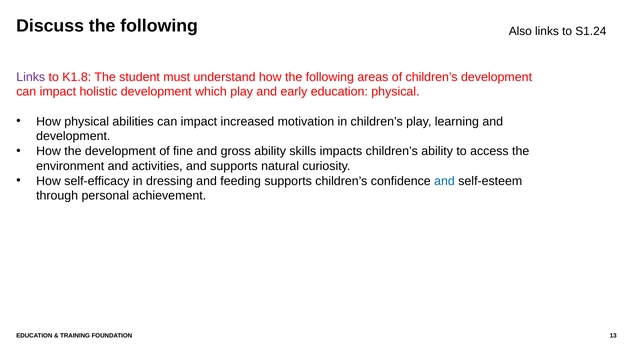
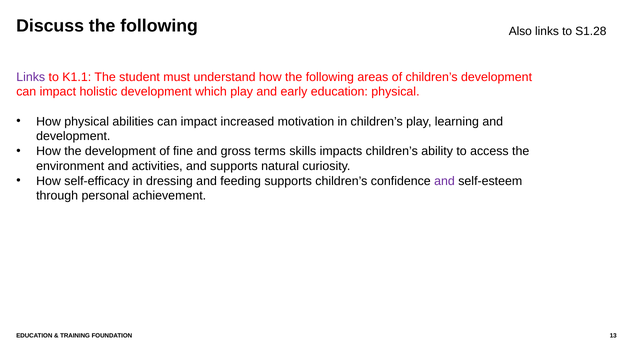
S1.24: S1.24 -> S1.28
K1.8: K1.8 -> K1.1
gross ability: ability -> terms
and at (445, 181) colour: blue -> purple
